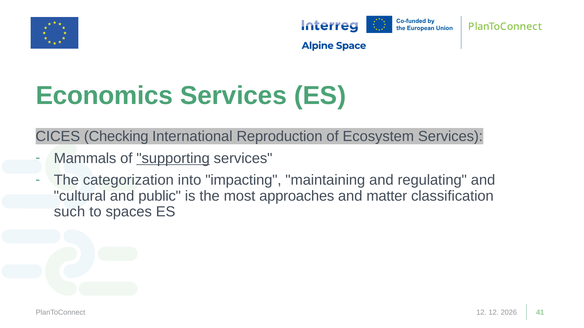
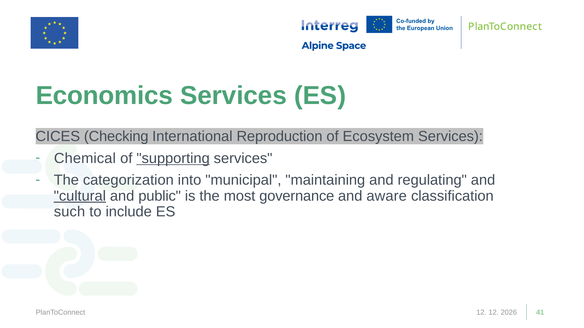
Mammals: Mammals -> Chemical
impacting: impacting -> municipal
cultural underline: none -> present
approaches: approaches -> governance
matter: matter -> aware
spaces: spaces -> include
